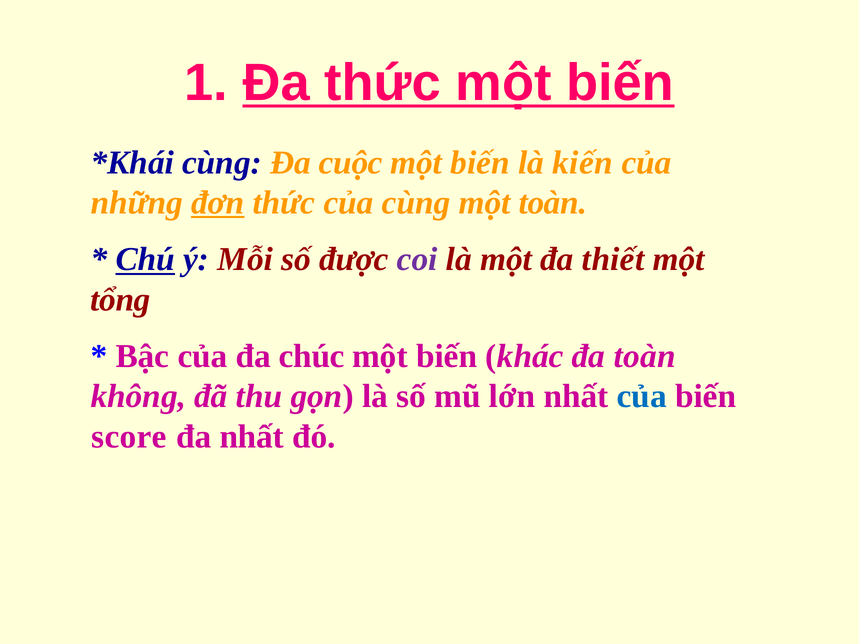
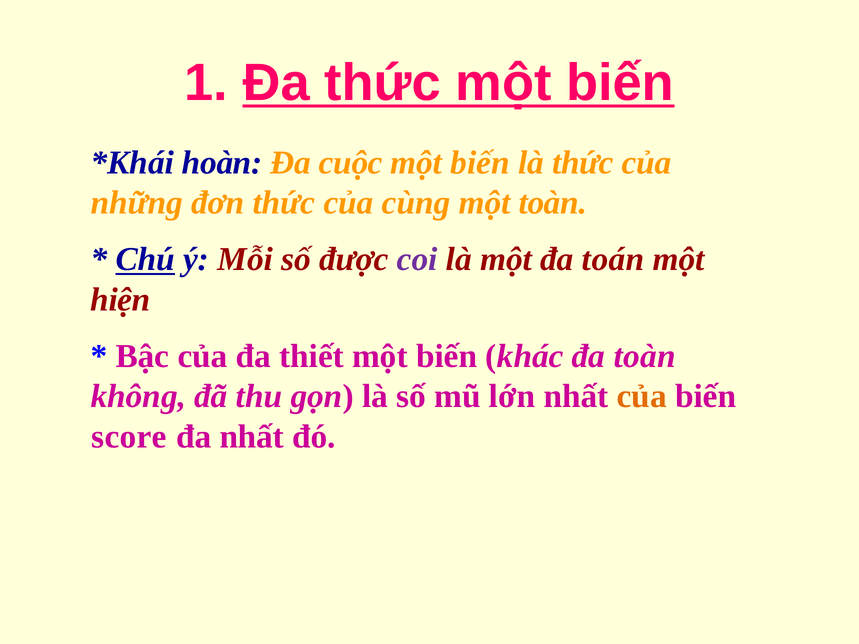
cùng at (222, 163): cùng -> hoàn
là kiến: kiến -> thức
đơn underline: present -> none
thiết: thiết -> toán
tổng: tổng -> hiện
chúc: chúc -> thiết
của at (642, 397) colour: blue -> orange
